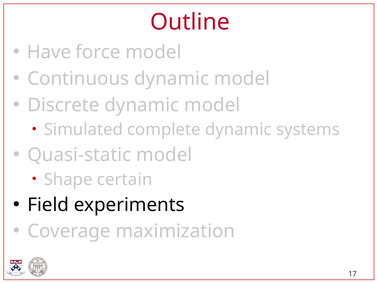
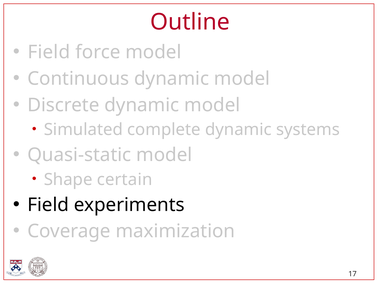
Have at (49, 52): Have -> Field
